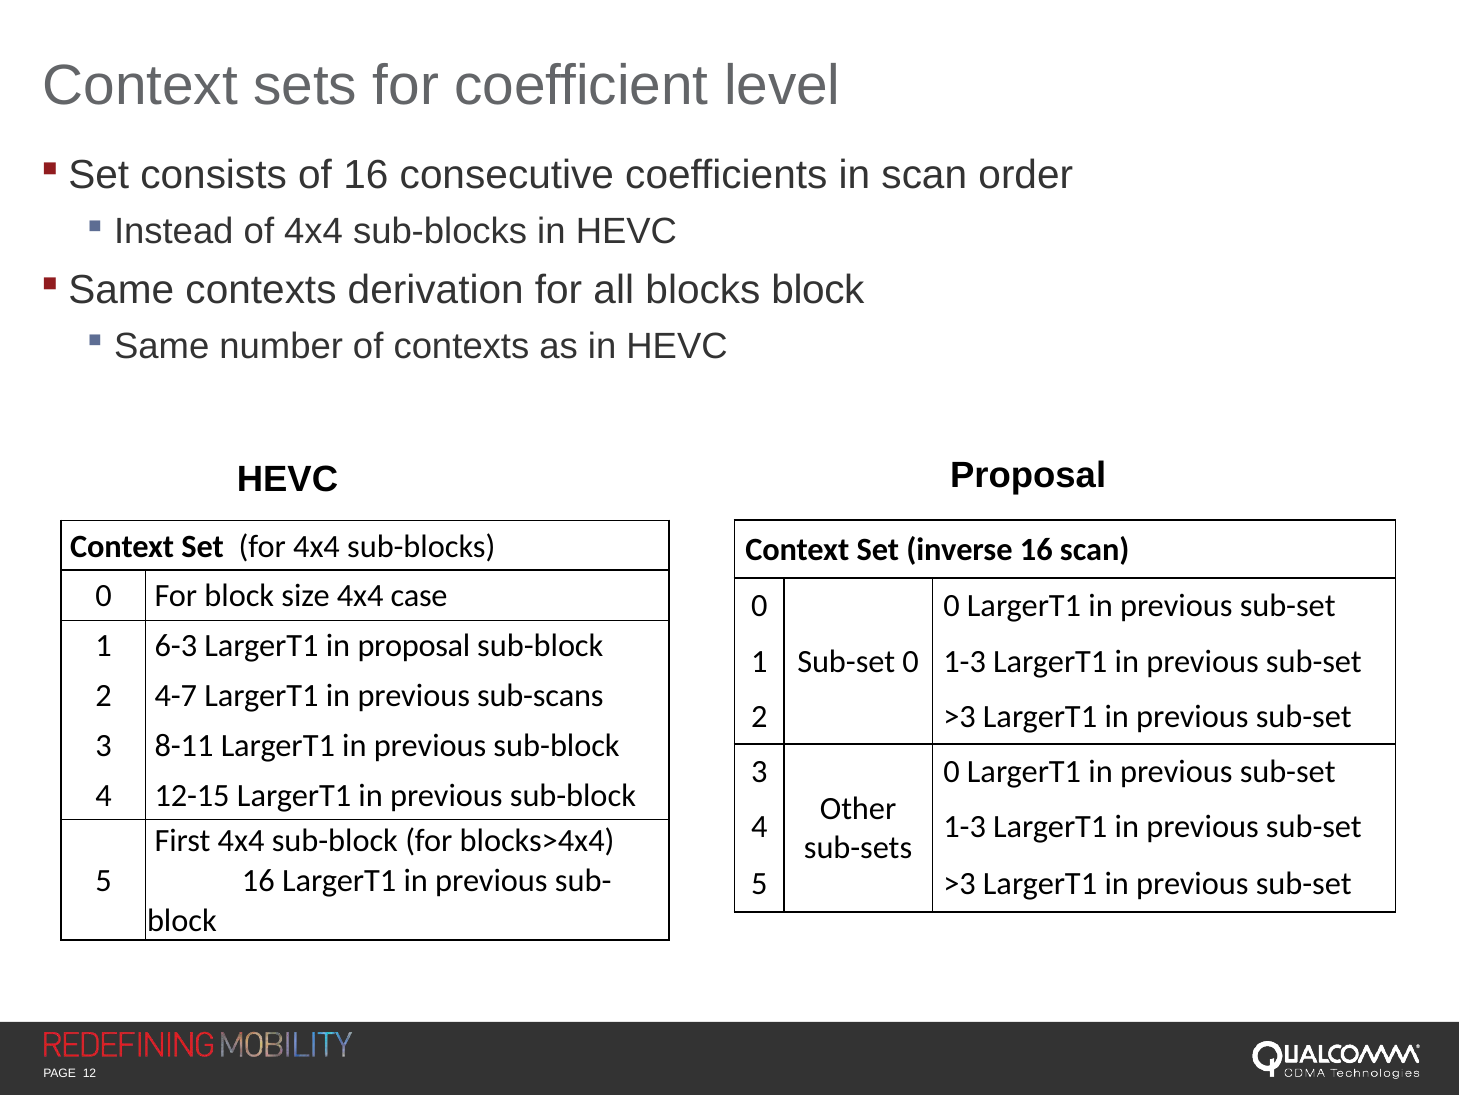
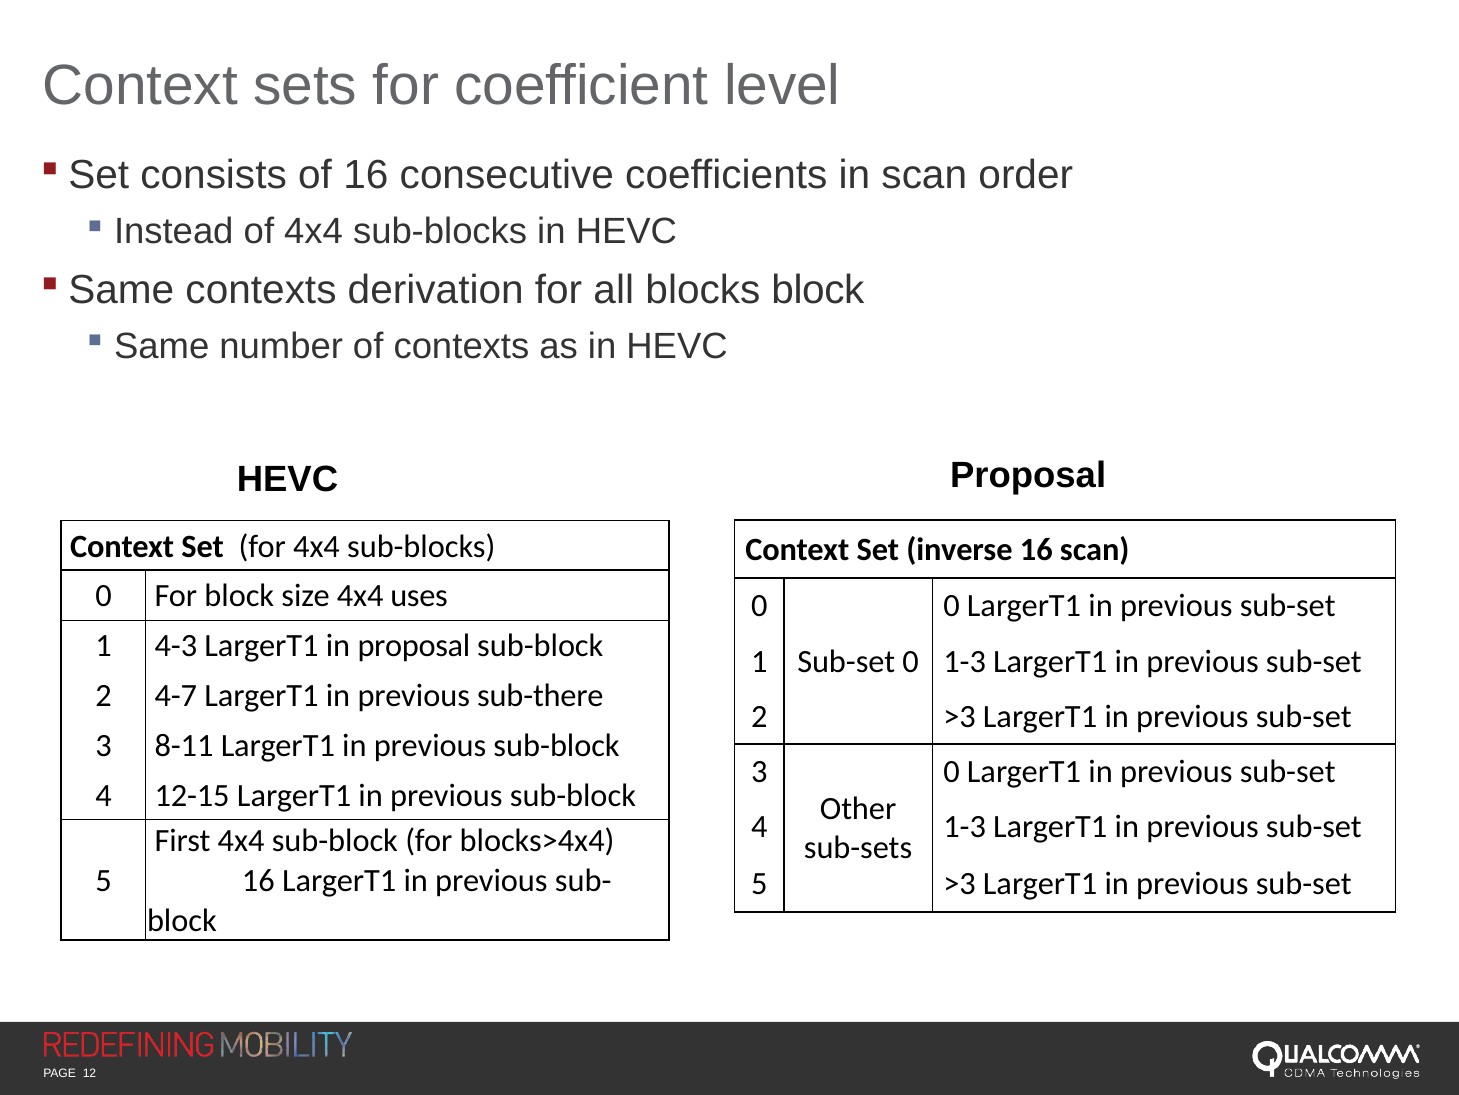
case: case -> uses
6-3: 6-3 -> 4-3
sub-scans: sub-scans -> sub-there
